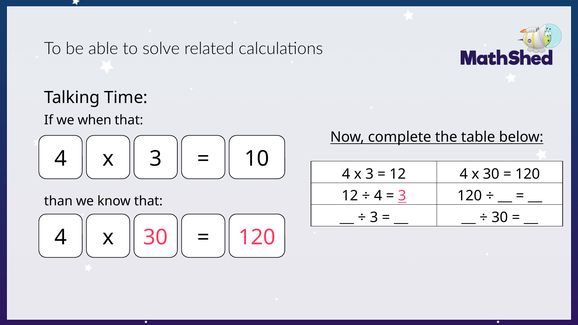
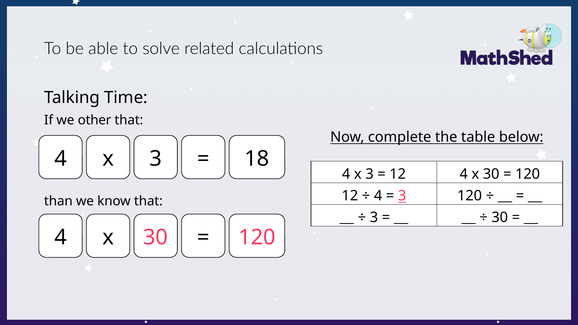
when: when -> other
10: 10 -> 18
